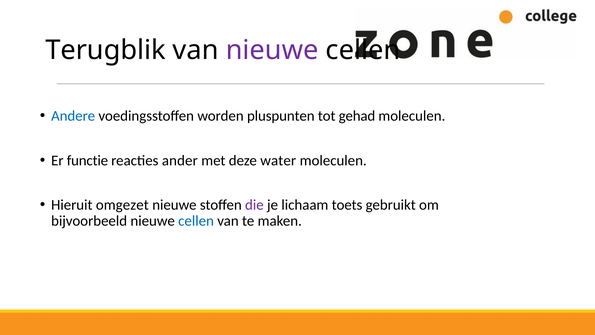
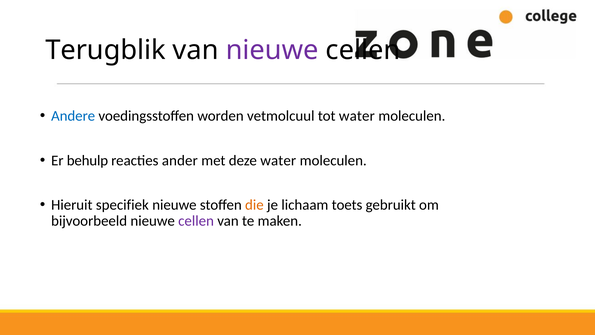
pluspunten: pluspunten -> vetmolcuul
tot gehad: gehad -> water
functie: functie -> behulp
omgezet: omgezet -> specifiek
die colour: purple -> orange
cellen at (196, 221) colour: blue -> purple
